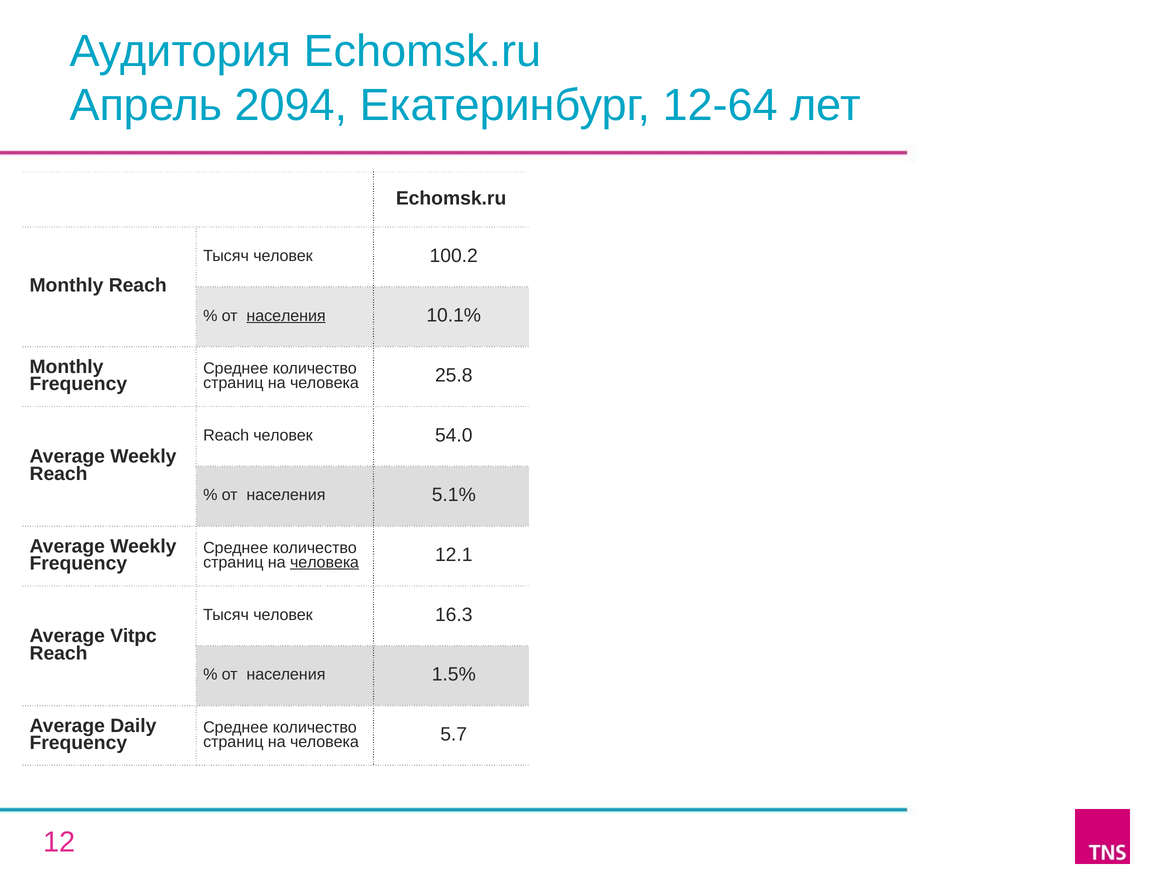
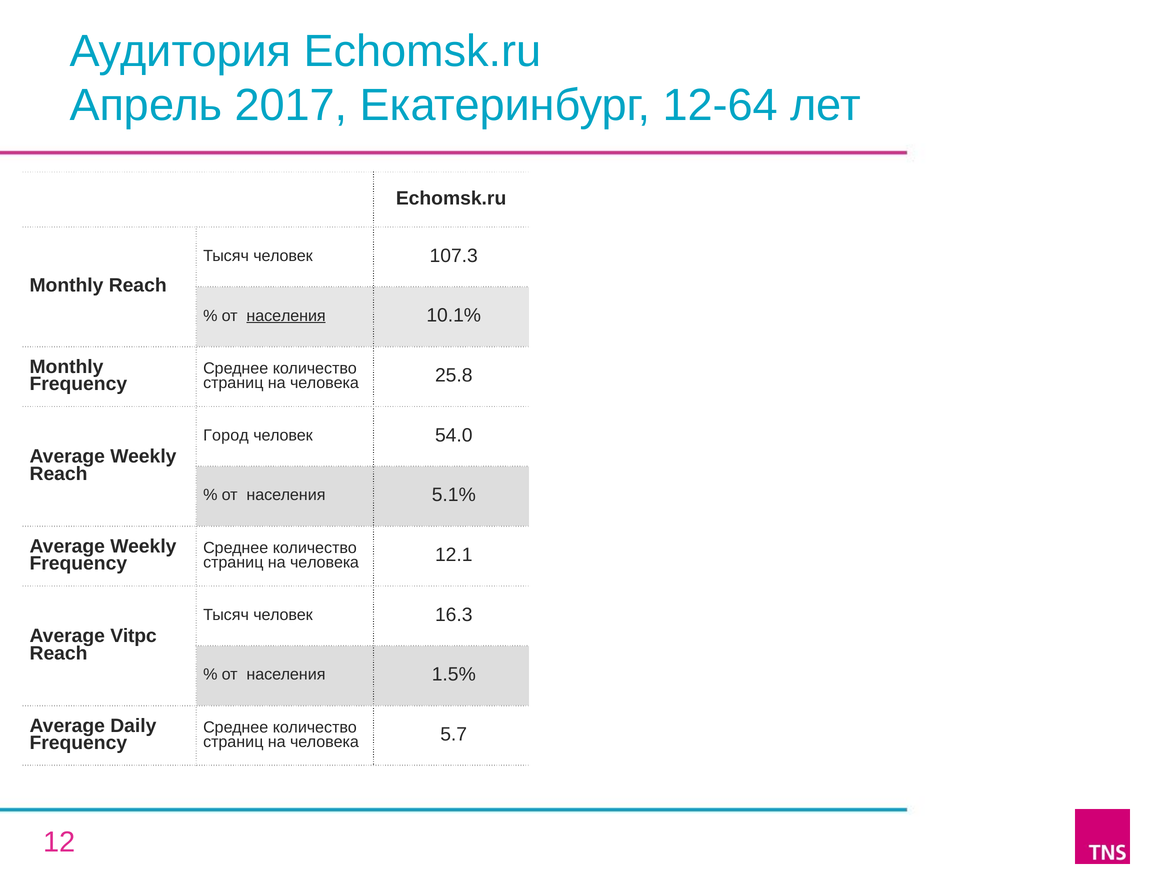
2094: 2094 -> 2017
100.2: 100.2 -> 107.3
Reach at (226, 435): Reach -> Город
человека at (324, 562) underline: present -> none
